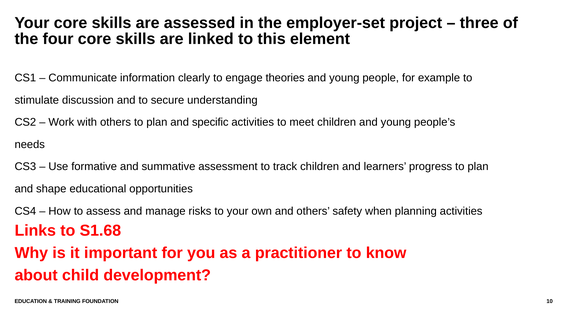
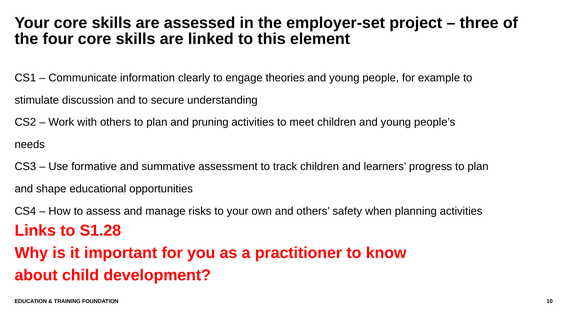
specific: specific -> pruning
S1.68: S1.68 -> S1.28
